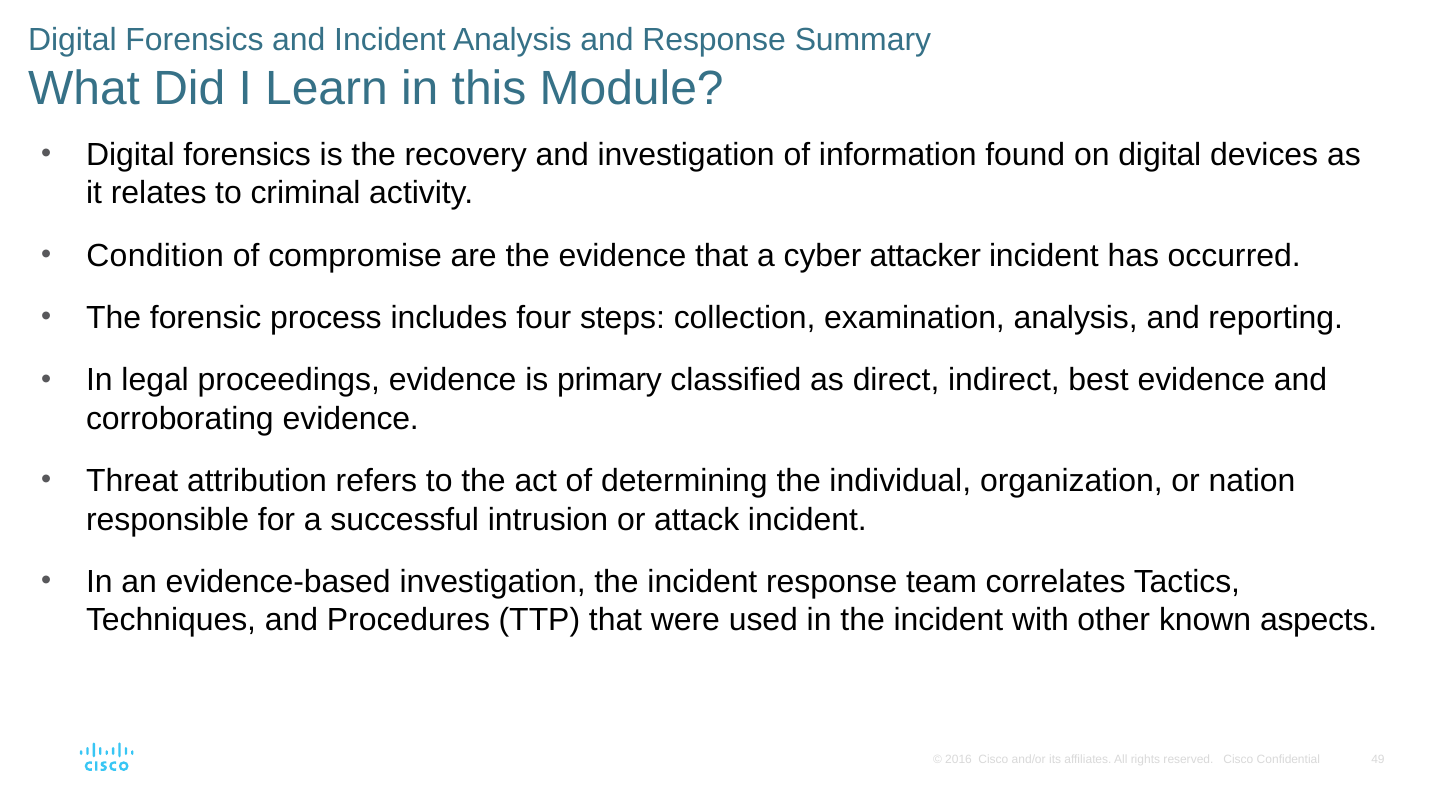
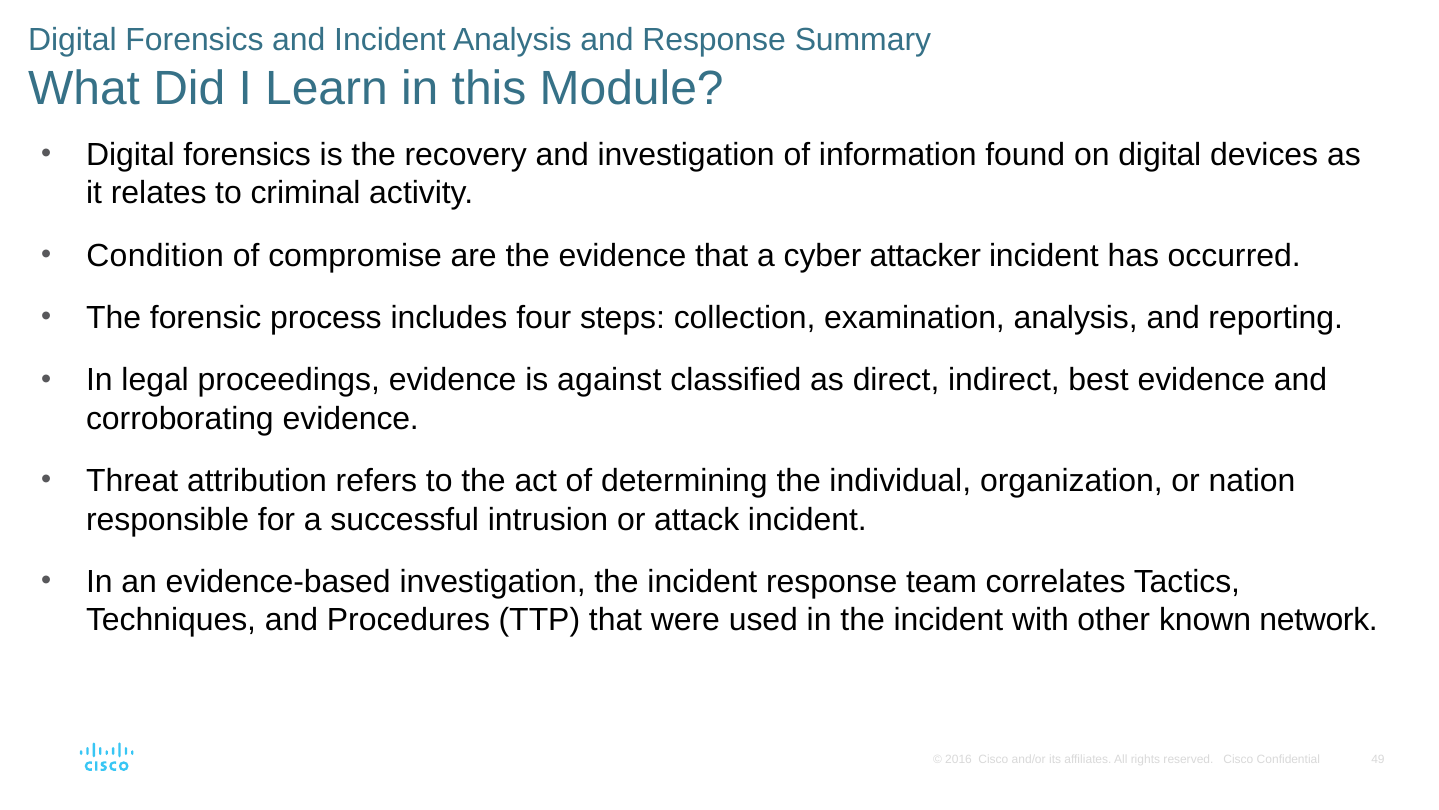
primary: primary -> against
aspects: aspects -> network
